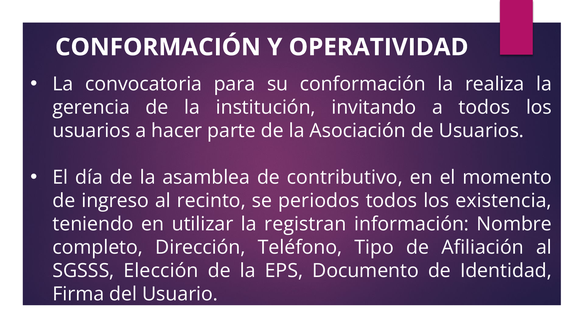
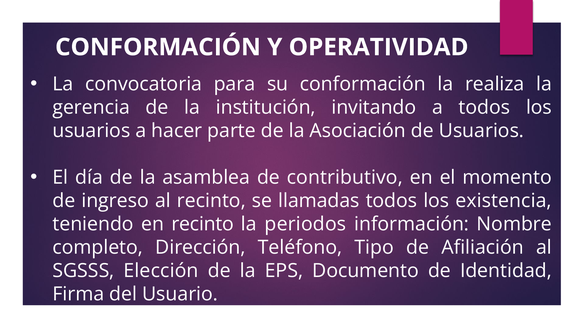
periodos: periodos -> llamadas
en utilizar: utilizar -> recinto
registran: registran -> periodos
